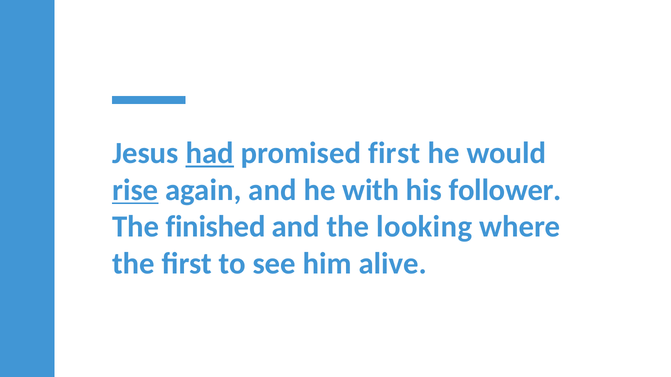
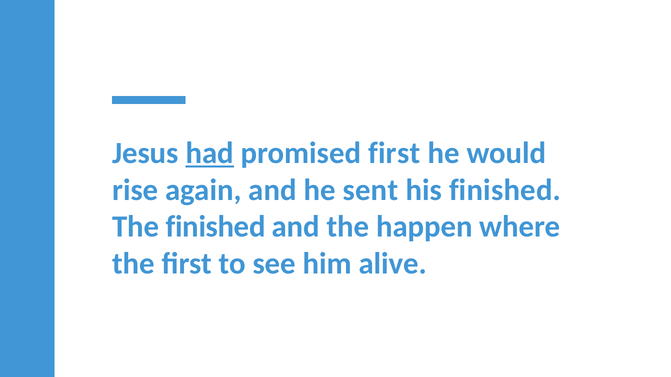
rise underline: present -> none
with: with -> sent
his follower: follower -> finished
looking: looking -> happen
